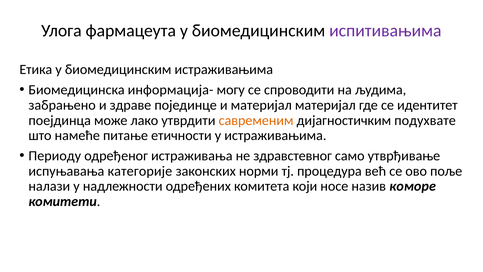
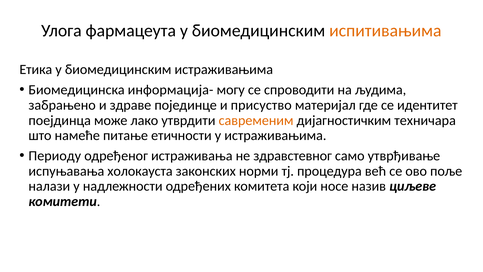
испитивањима colour: purple -> orange
и материјал: материјал -> присуство
подухвате: подухвате -> техничара
категорије: категорије -> холокауста
коморе: коморе -> циљеве
